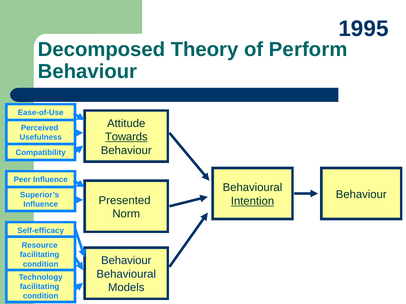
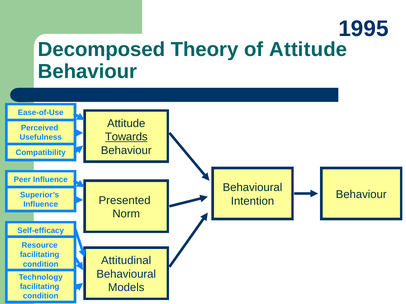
of Perform: Perform -> Attitude
Intention underline: present -> none
Behaviour at (126, 261): Behaviour -> Attitudinal
